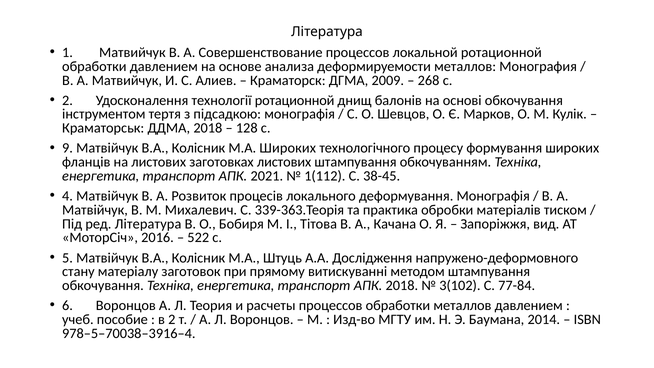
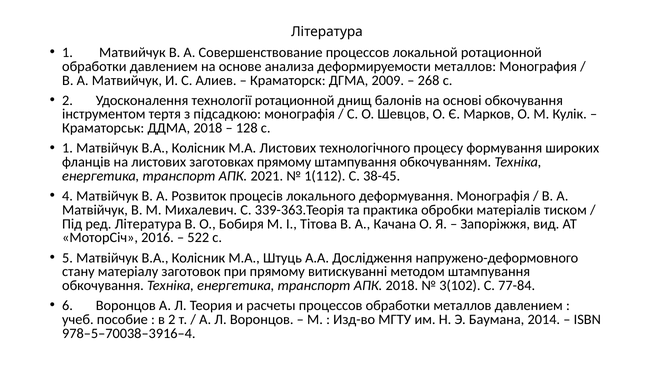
9 at (68, 148): 9 -> 1
М.А Широких: Широких -> Листових
заготовках листових: листових -> прямому
